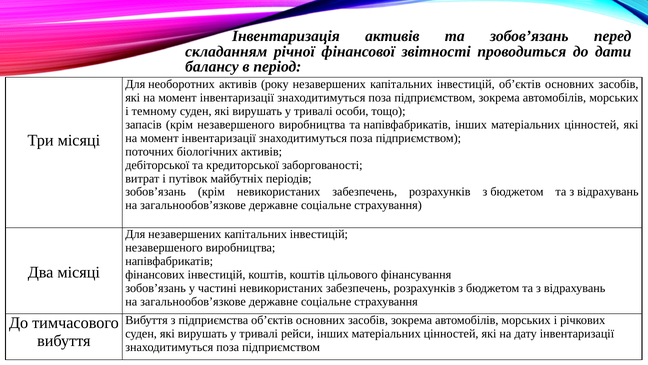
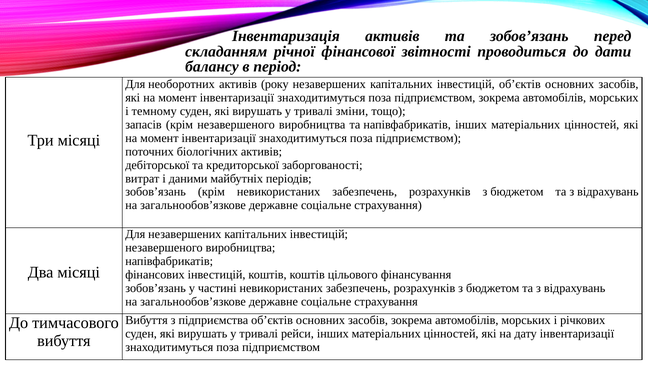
особи: особи -> зміни
путівок: путівок -> даними
